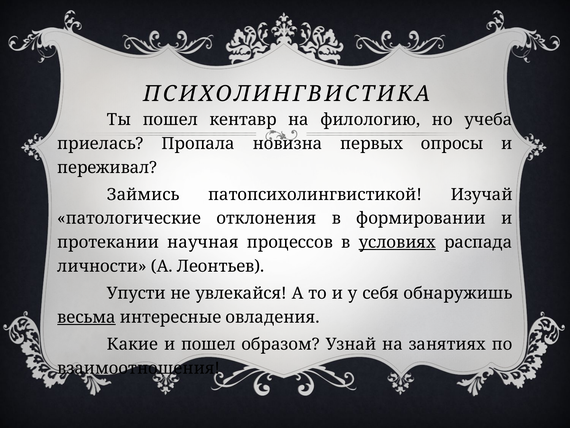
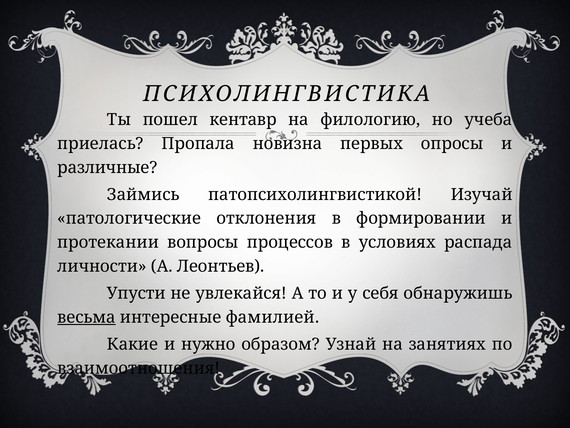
переживал: переживал -> различные
научная: научная -> вопросы
условиях underline: present -> none
овладения: овладения -> фамилией
и пошел: пошел -> нужно
